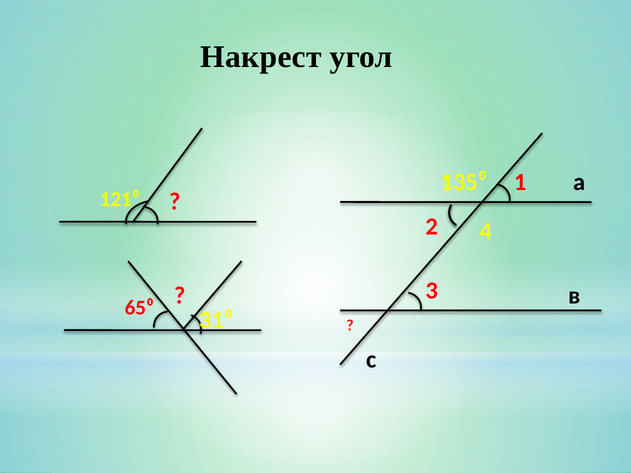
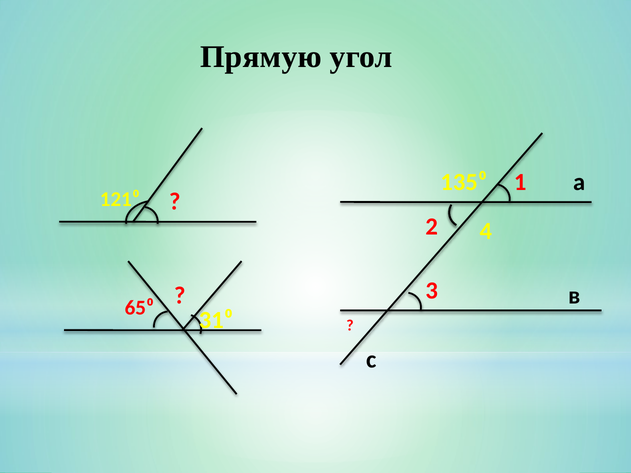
Накрест: Накрест -> Прямую
